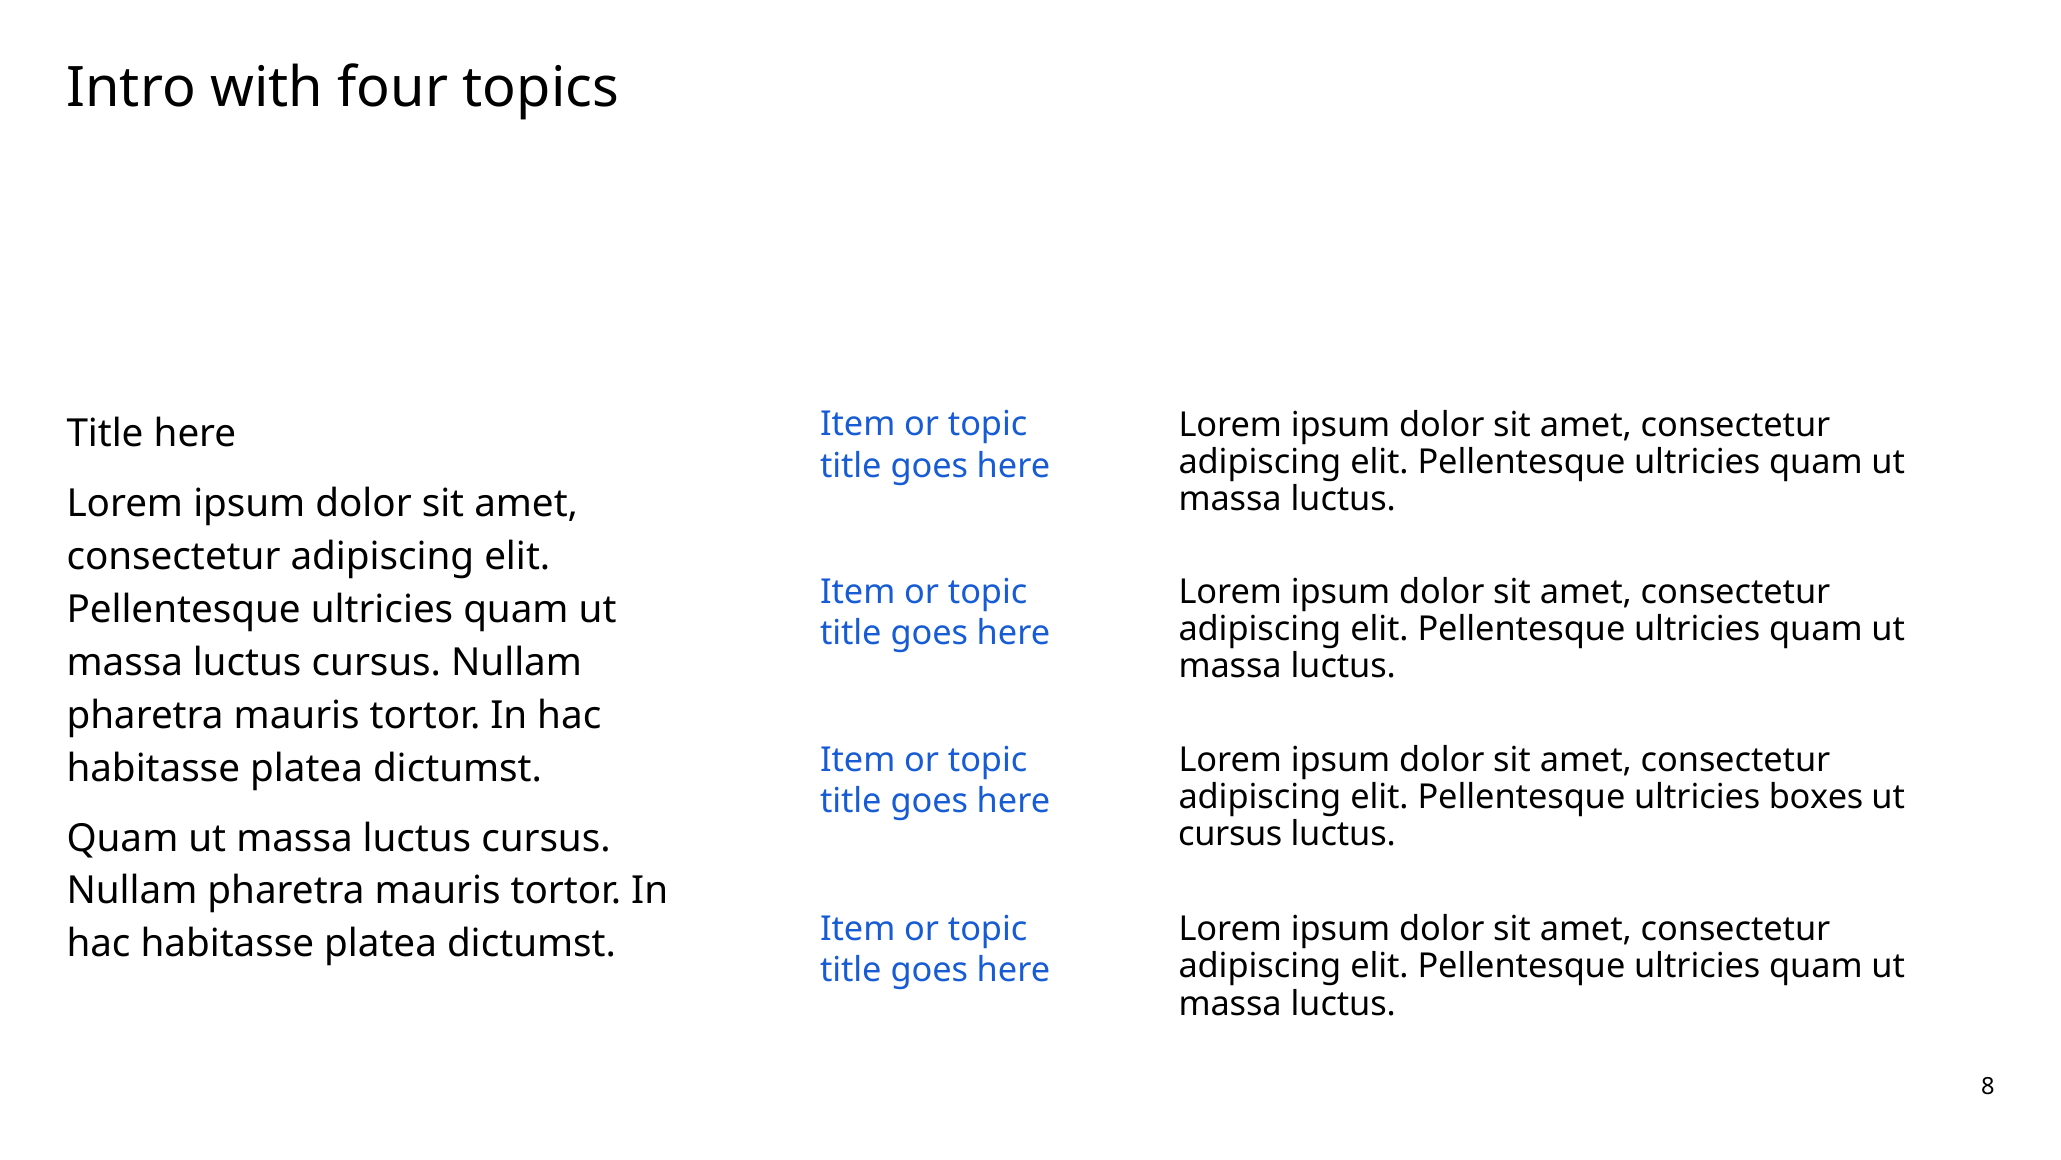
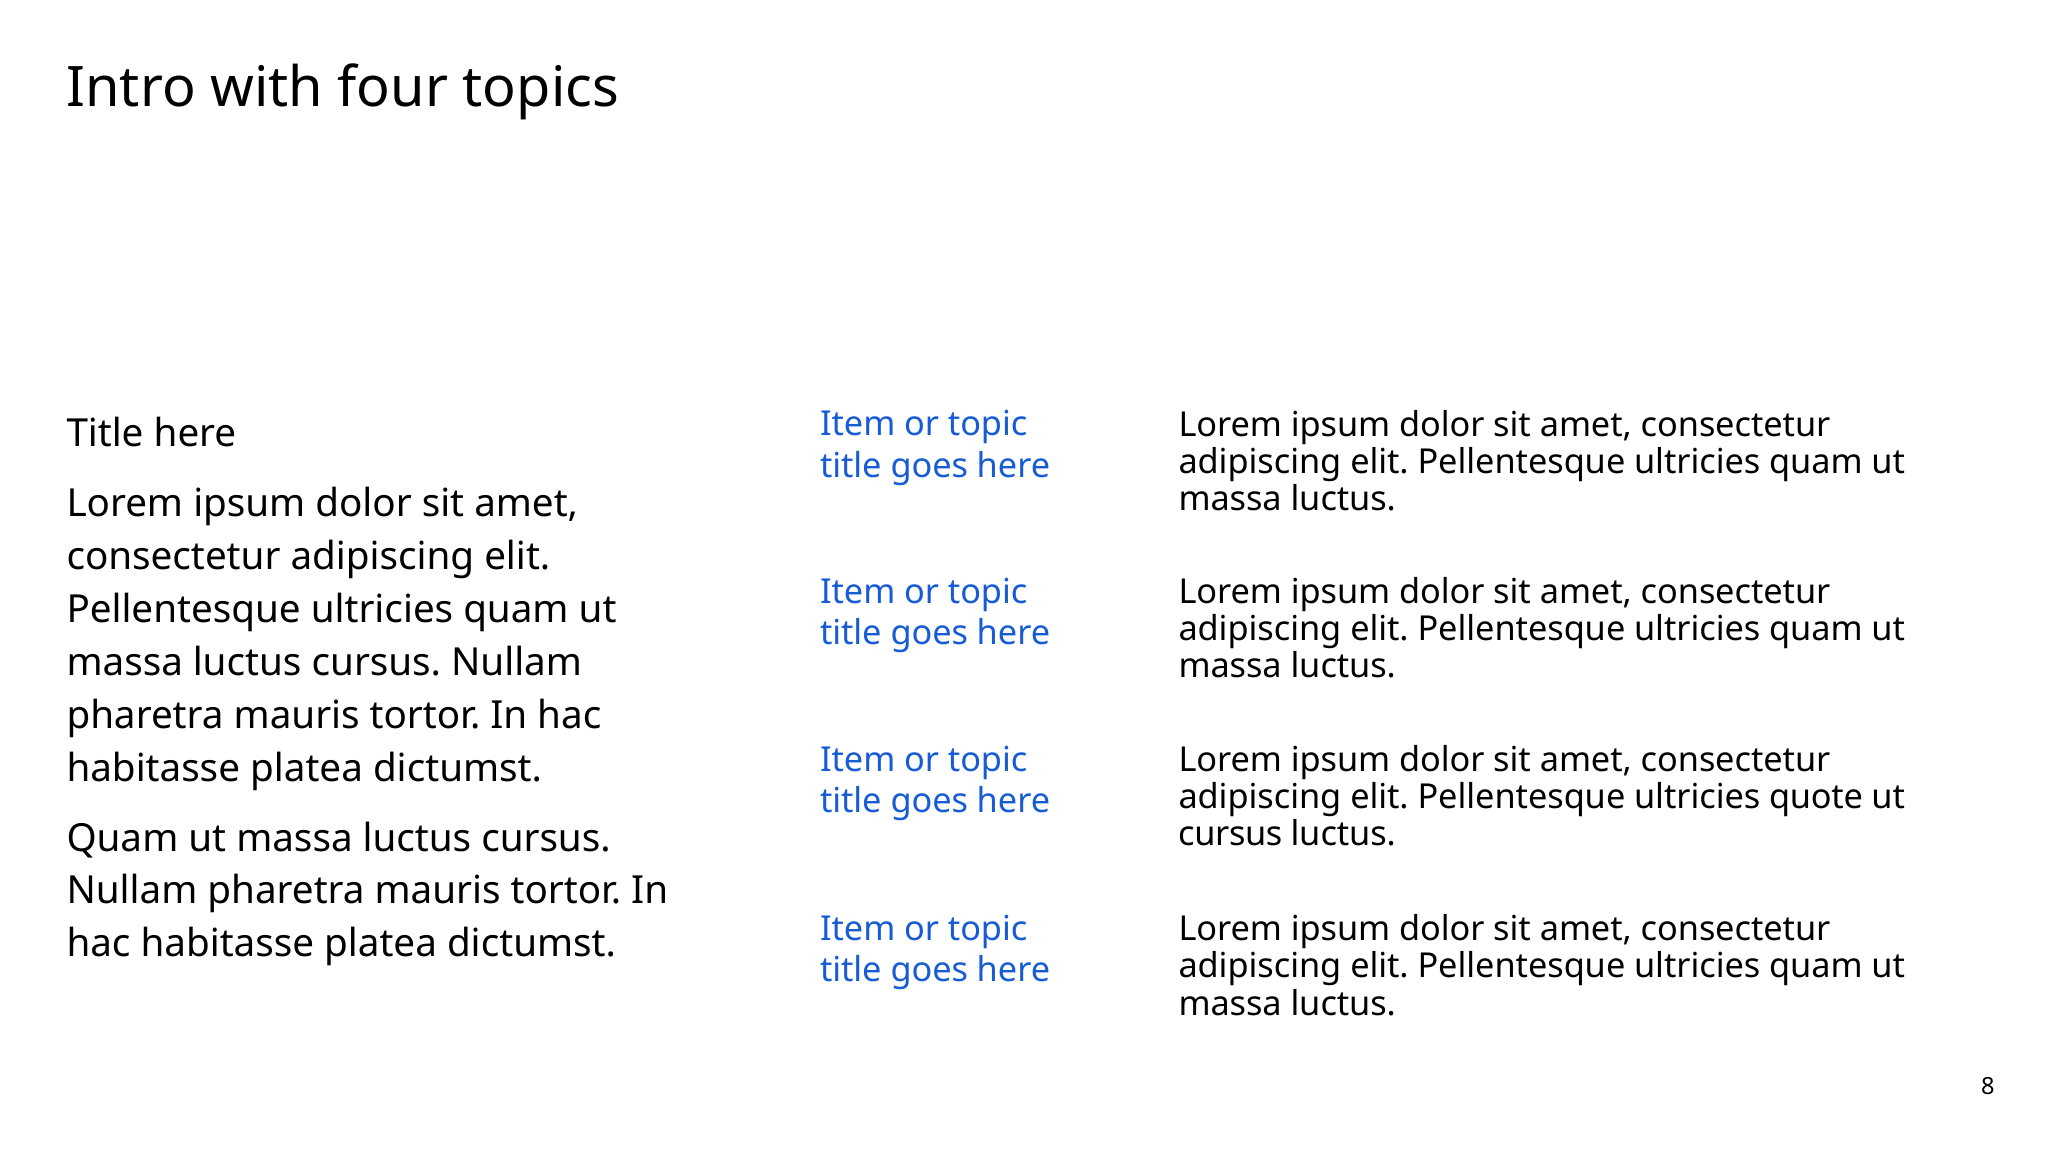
boxes: boxes -> quote
